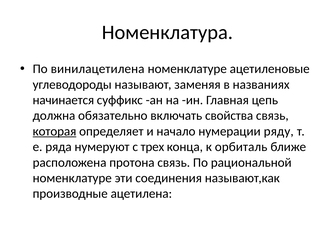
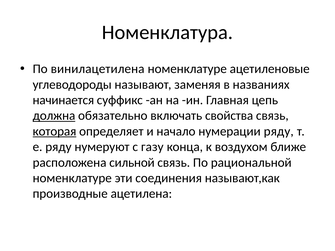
должна underline: none -> present
е ряда: ряда -> ряду
трех: трех -> газу
орбиталь: орбиталь -> воздухом
протона: протона -> сильной
